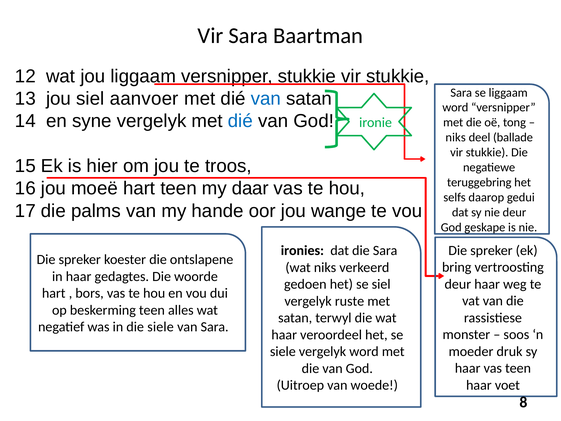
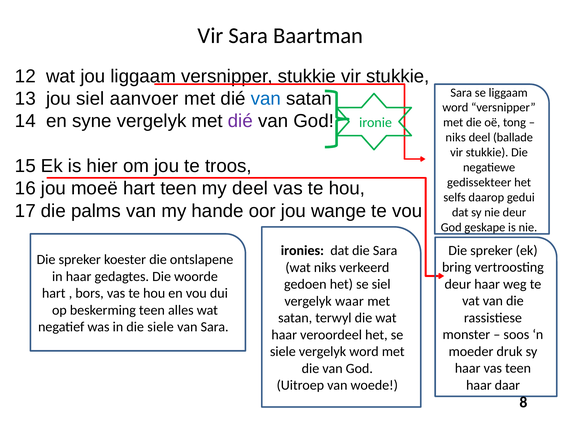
dié at (240, 121) colour: blue -> purple
teruggebring: teruggebring -> gedissekteer
my daar: daar -> deel
ruste: ruste -> waar
voet: voet -> daar
